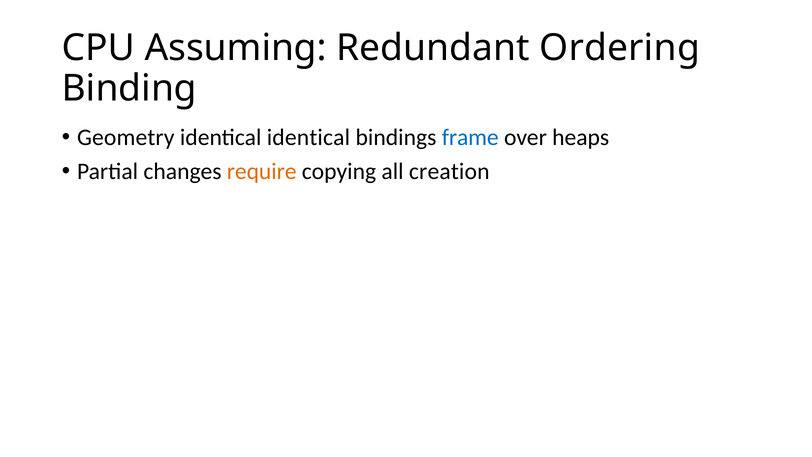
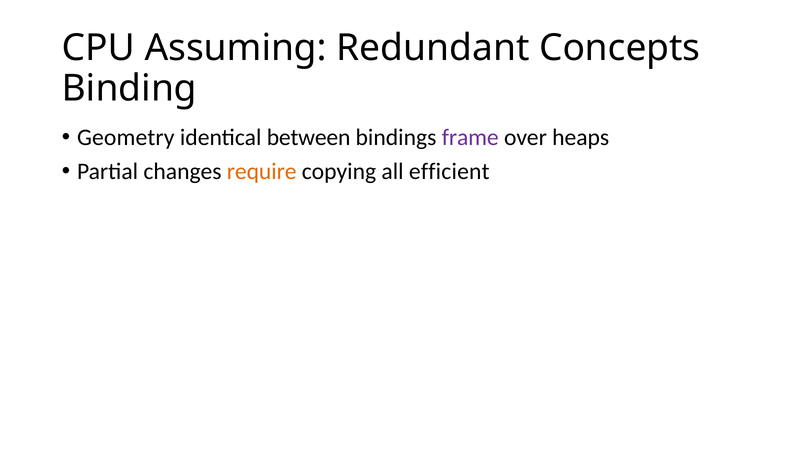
Ordering: Ordering -> Concepts
identical identical: identical -> between
frame colour: blue -> purple
creation: creation -> efficient
